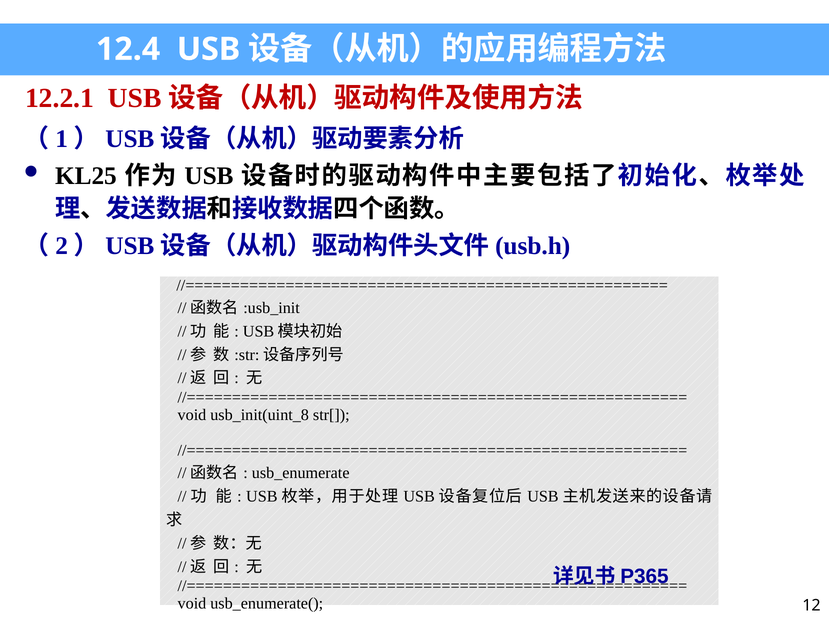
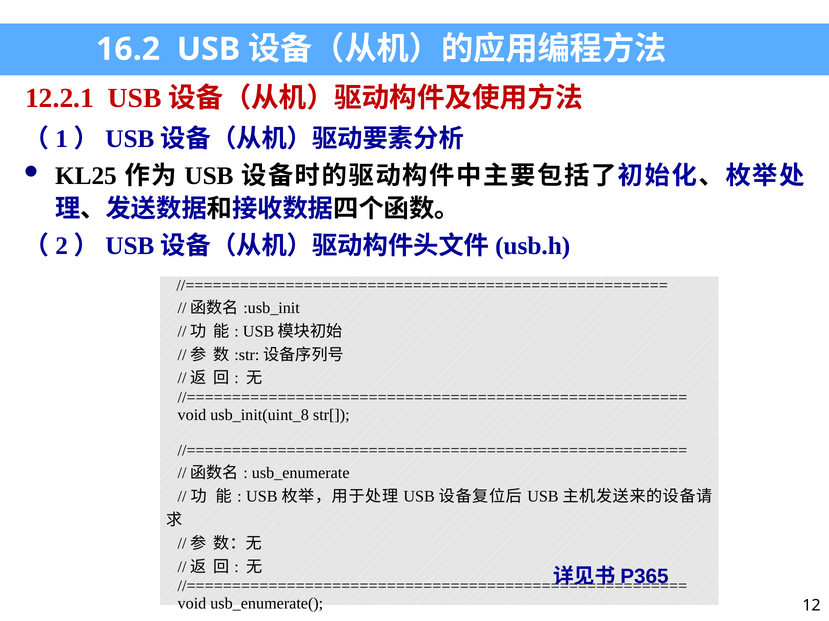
12.4: 12.4 -> 16.2
